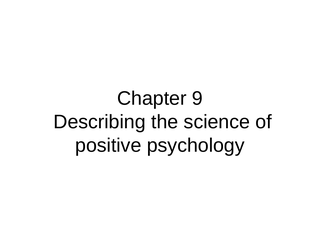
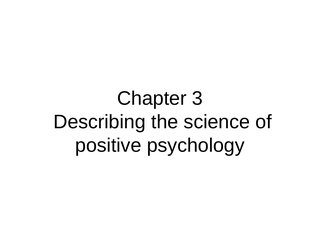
9: 9 -> 3
